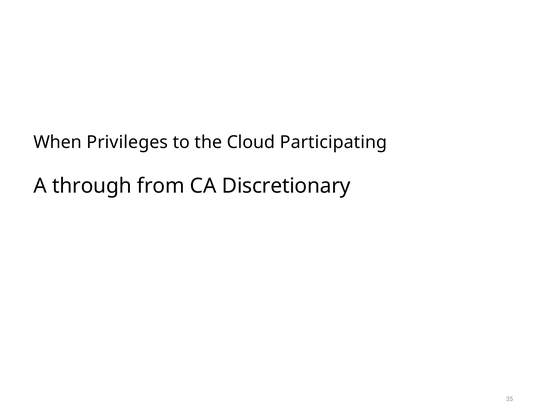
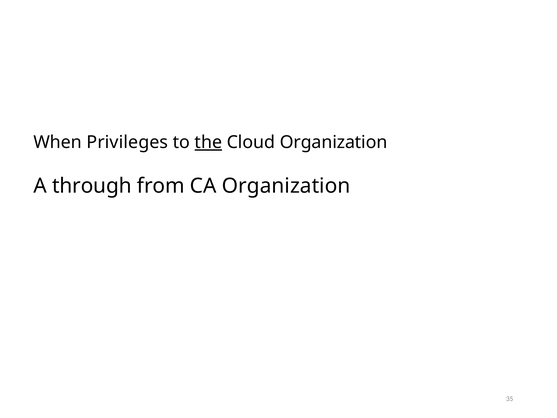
the underline: none -> present
Cloud Participating: Participating -> Organization
CA Discretionary: Discretionary -> Organization
